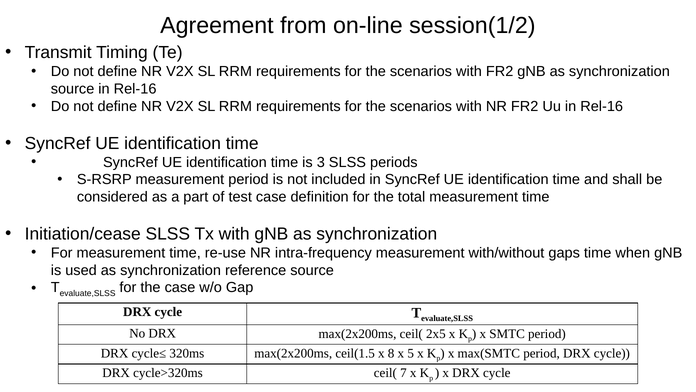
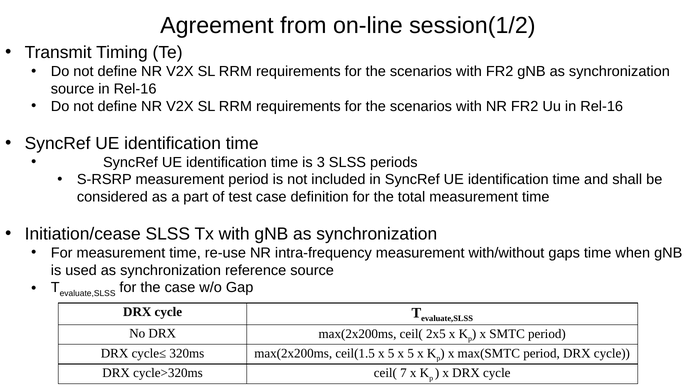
ceil(1.5 x 8: 8 -> 5
